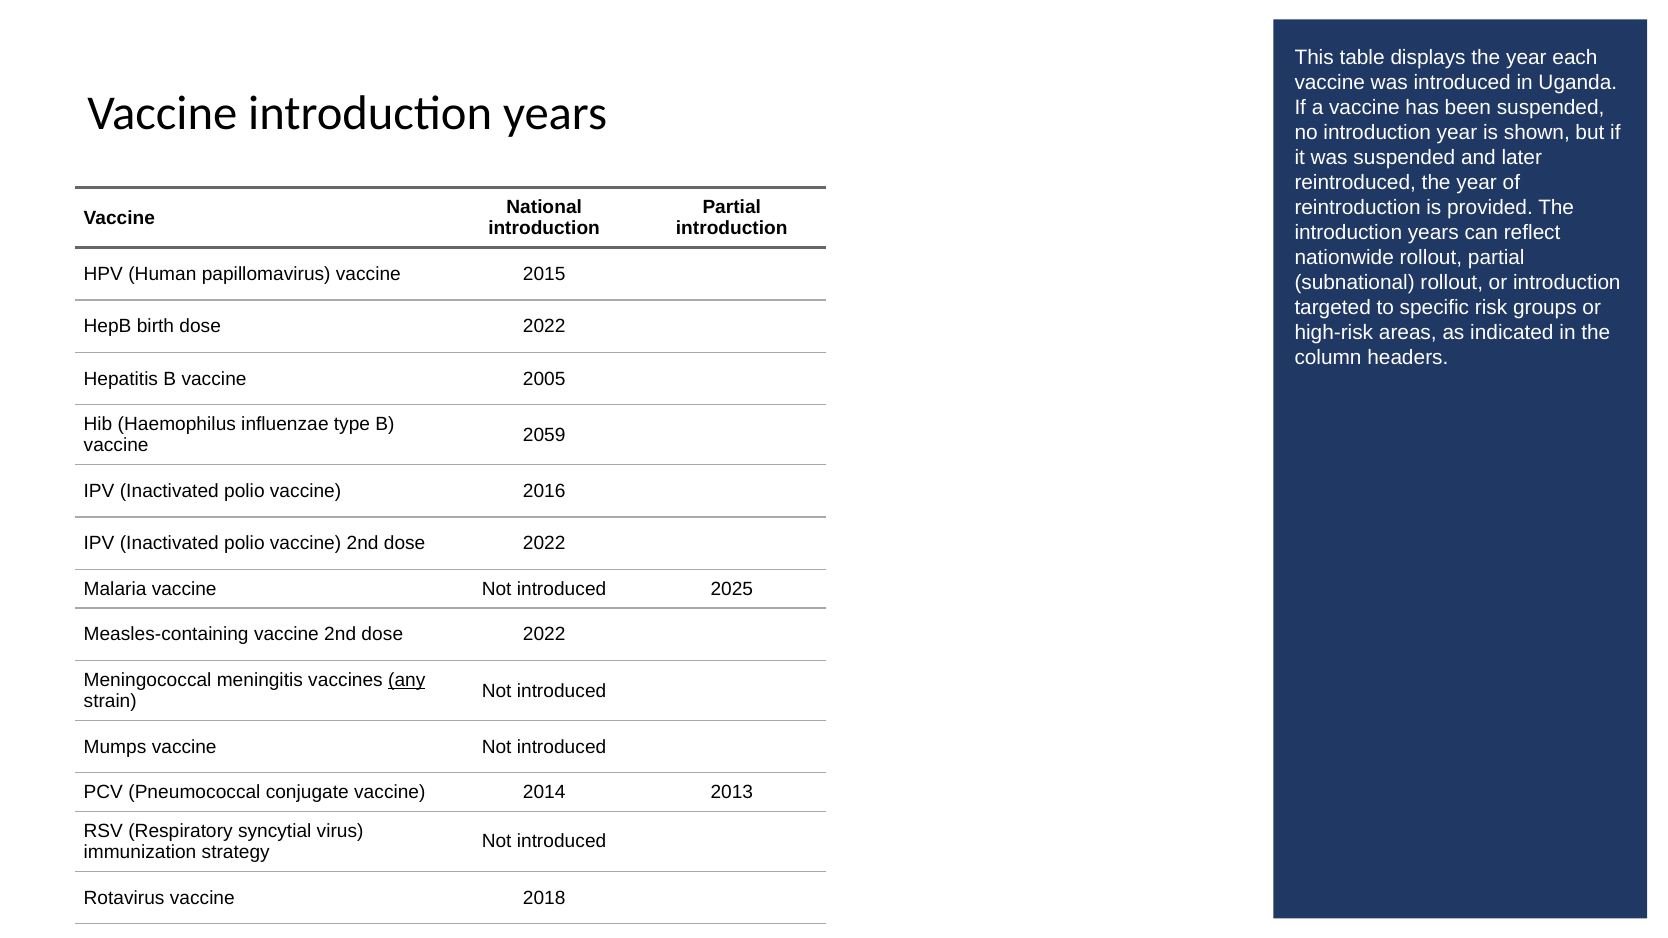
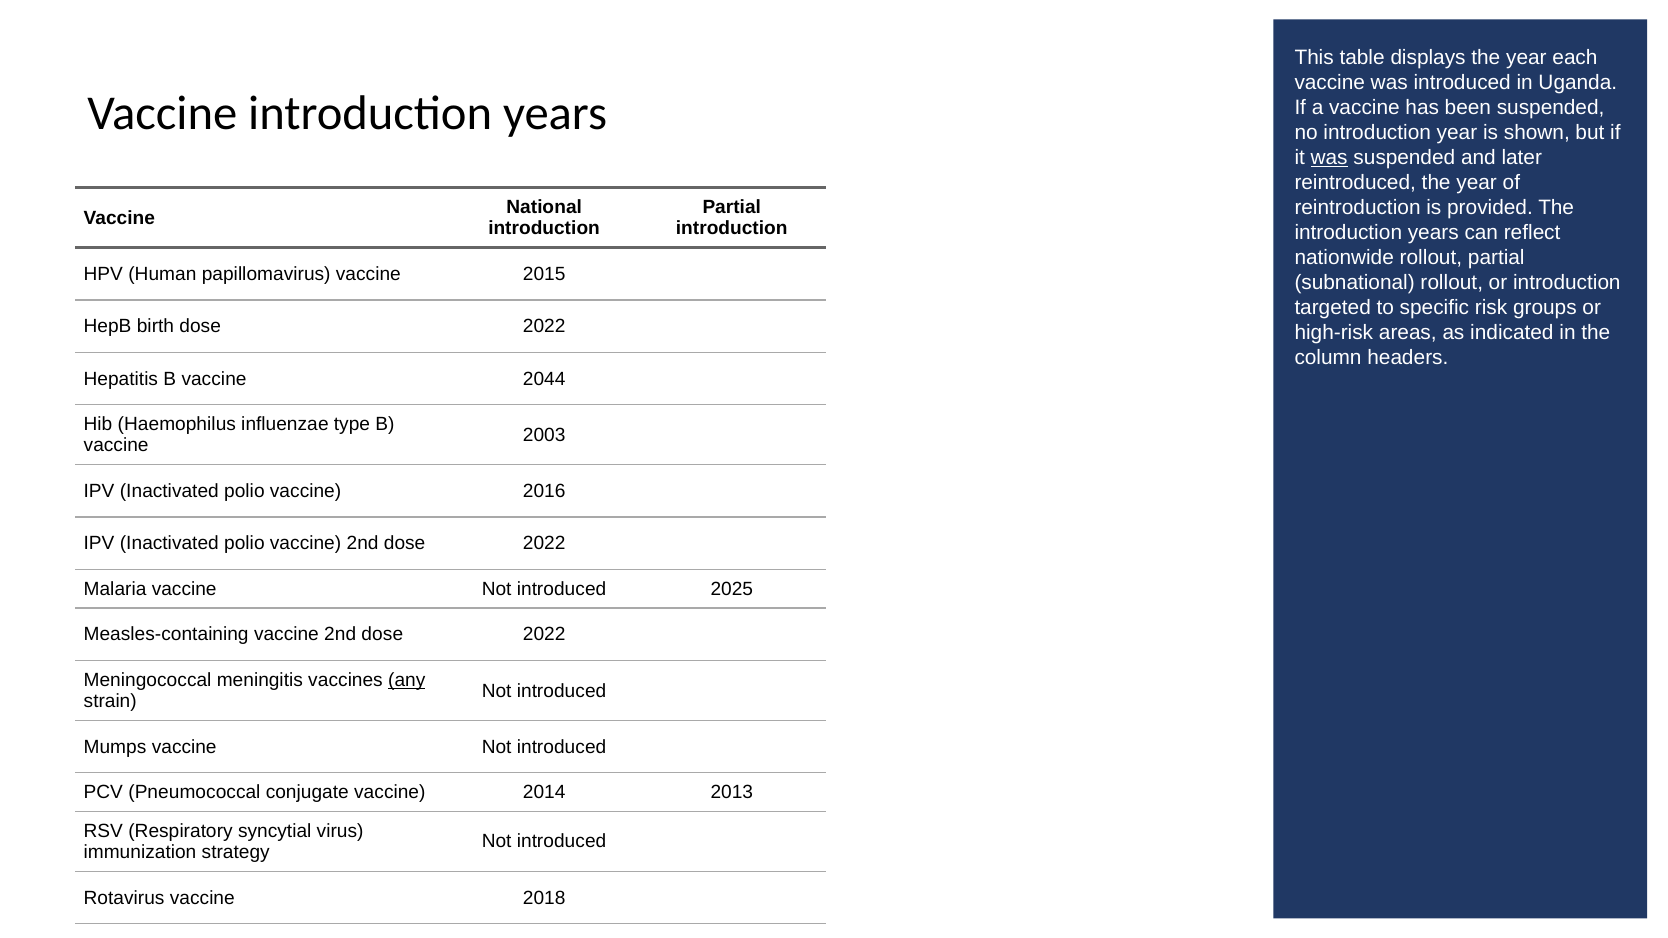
was at (1329, 158) underline: none -> present
2005: 2005 -> 2044
2059: 2059 -> 2003
